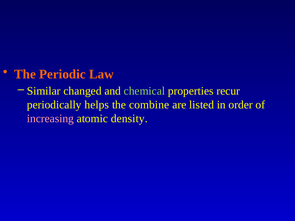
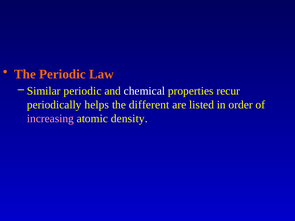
Similar changed: changed -> periodic
chemical colour: light green -> white
combine: combine -> different
